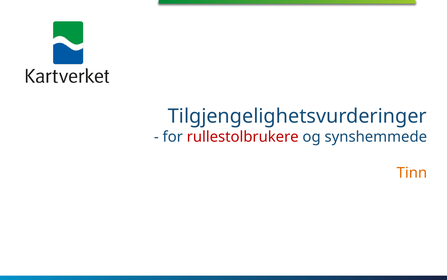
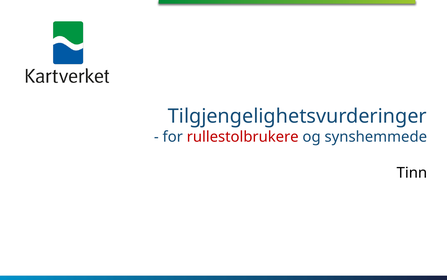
Tinn colour: orange -> black
